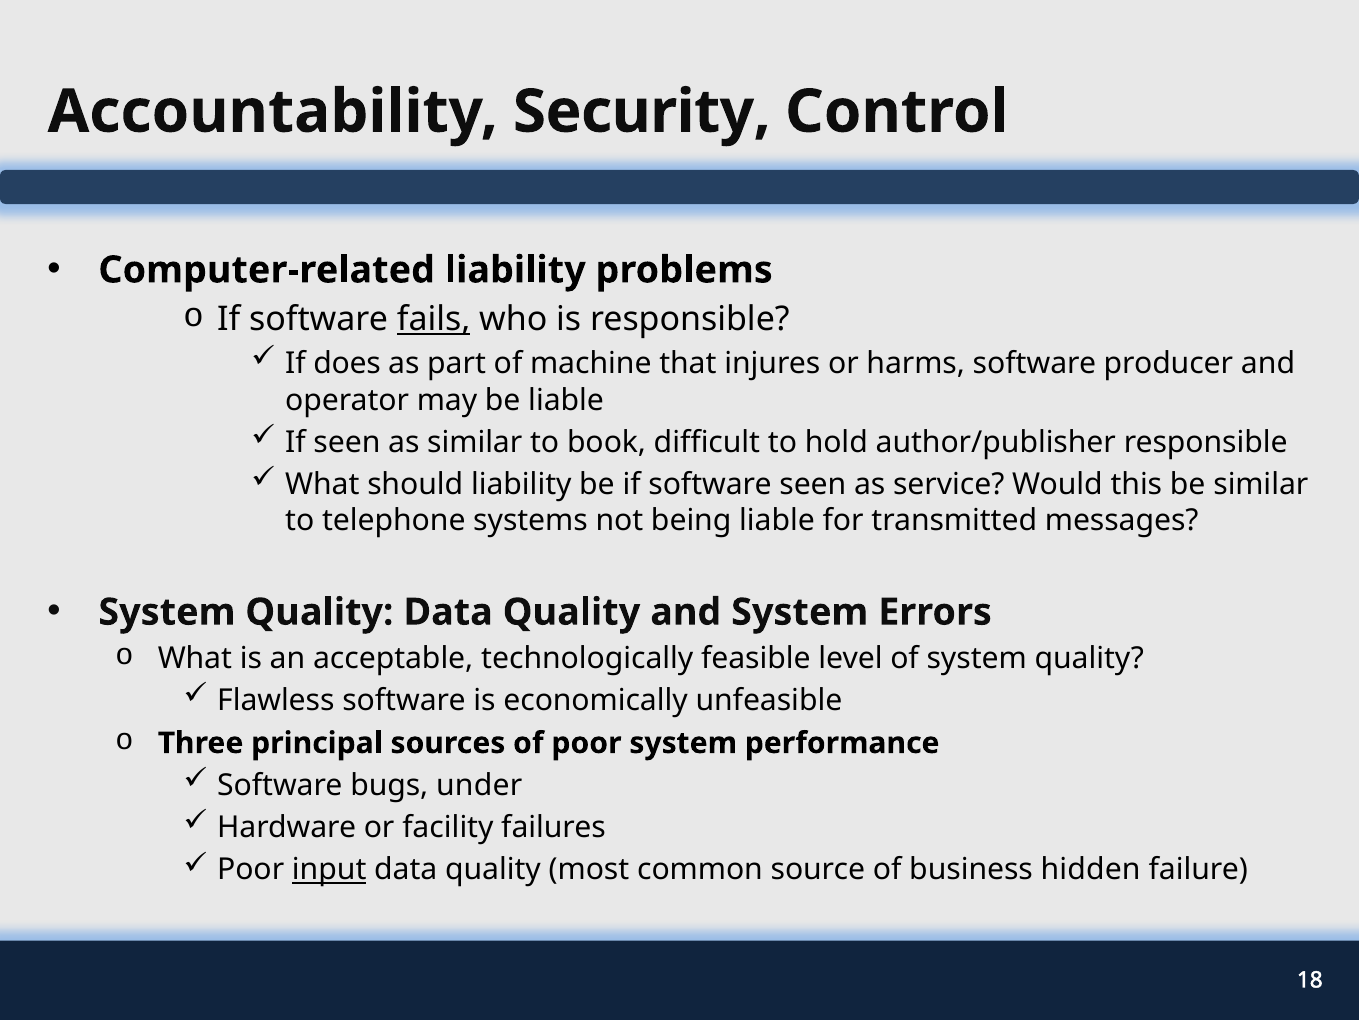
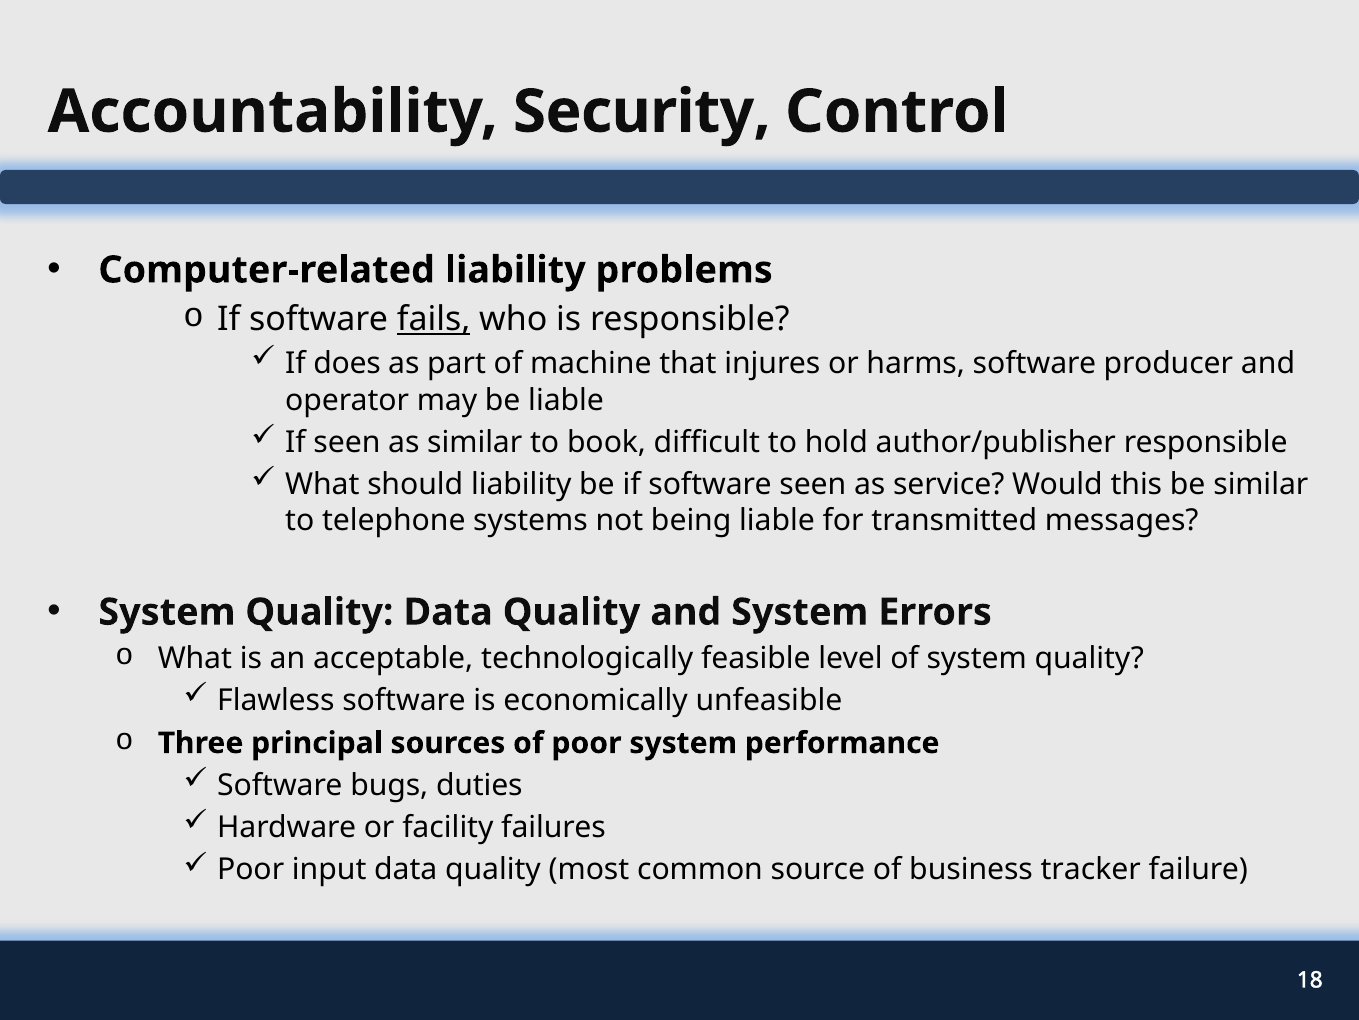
under: under -> duties
input underline: present -> none
hidden: hidden -> tracker
